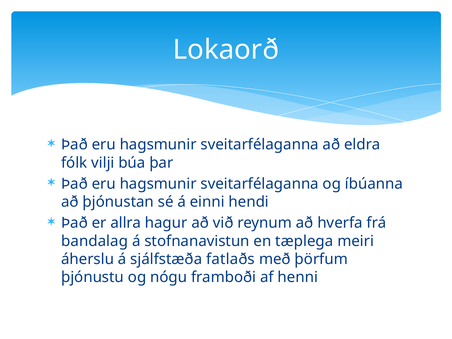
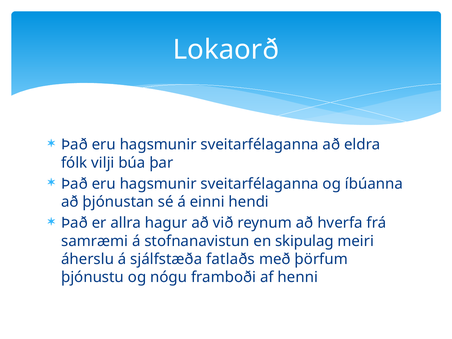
bandalag: bandalag -> samræmi
tæplega: tæplega -> skipulag
